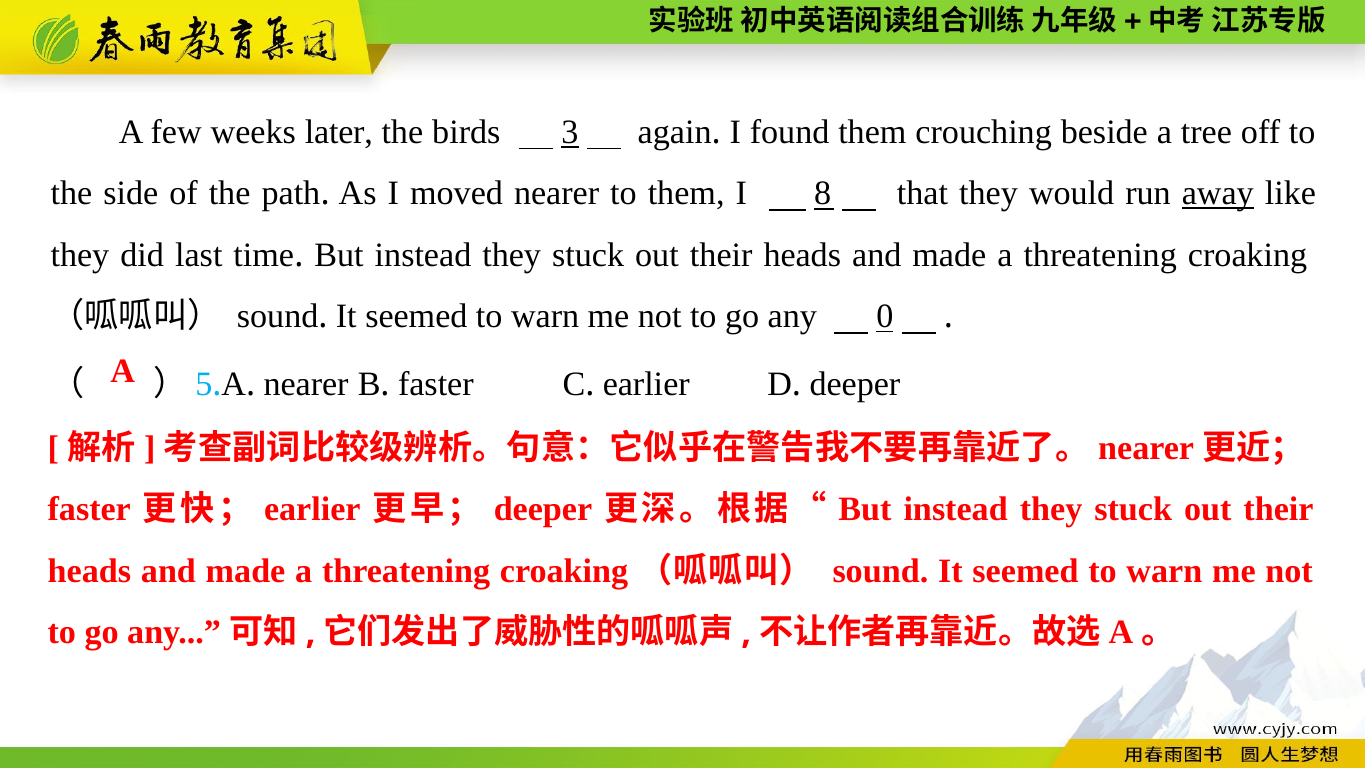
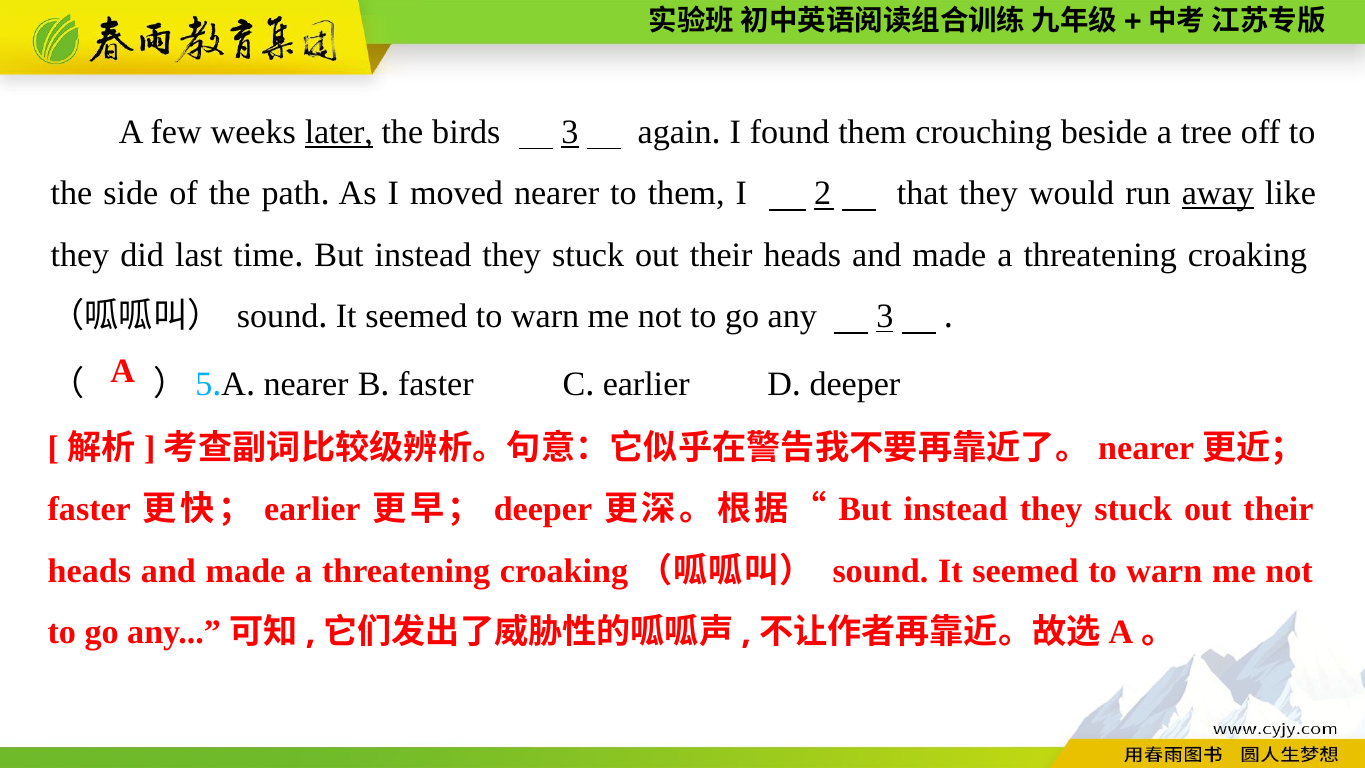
later underline: none -> present
8: 8 -> 2
any 0: 0 -> 3
